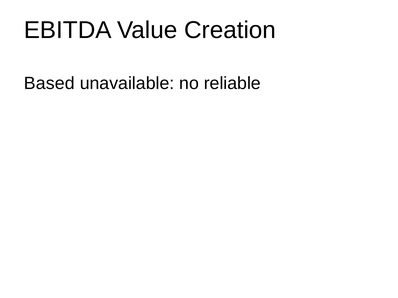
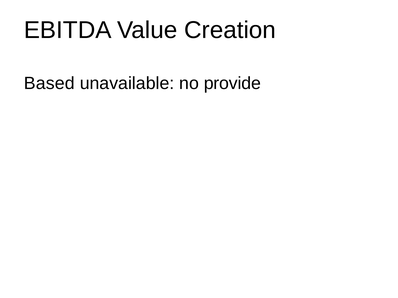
reliable: reliable -> provide
